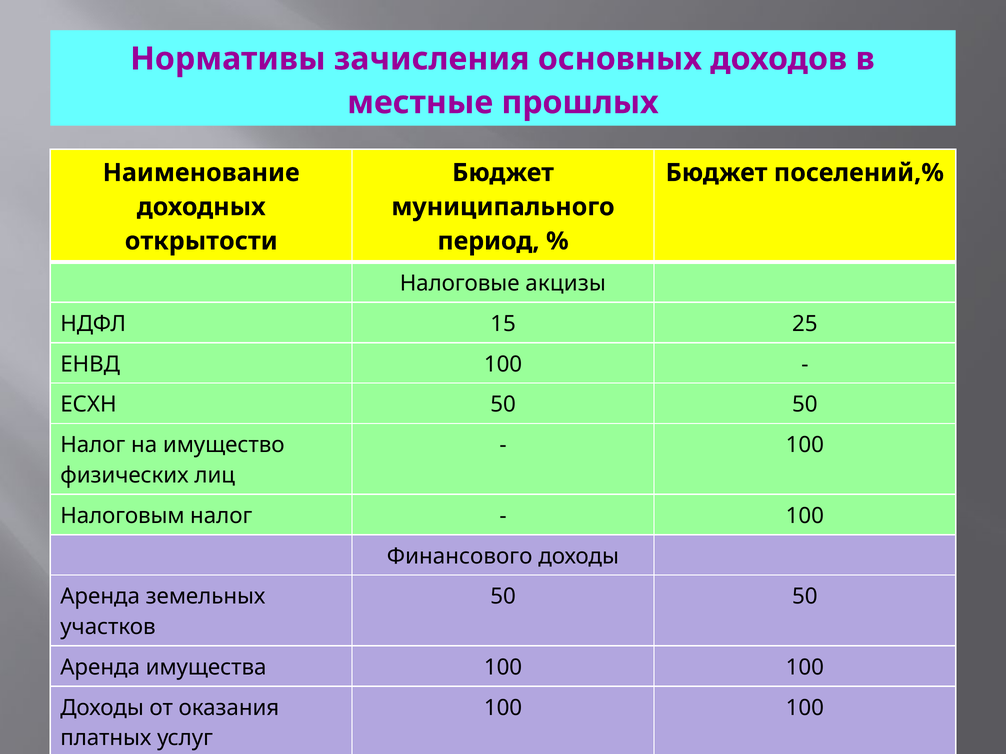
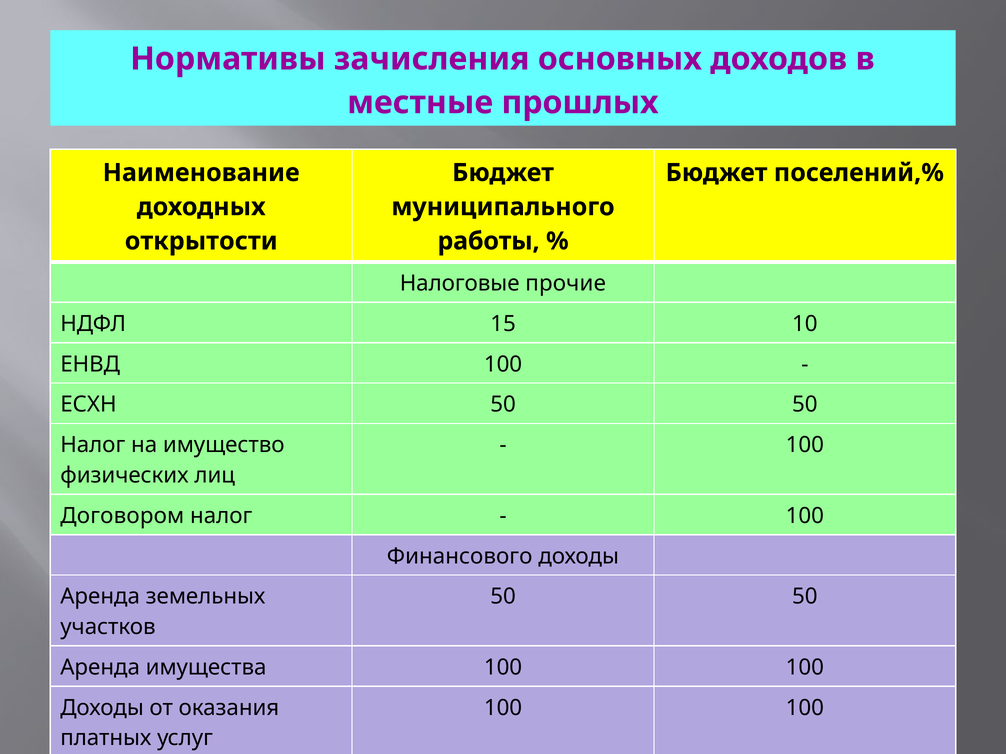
период: период -> работы
акцизы: акцизы -> прочие
25: 25 -> 10
Налоговым: Налоговым -> Договором
